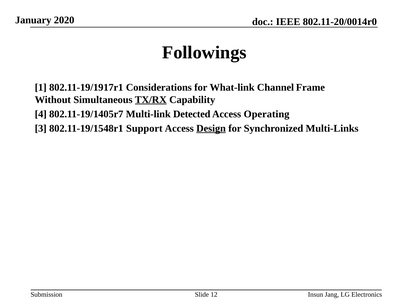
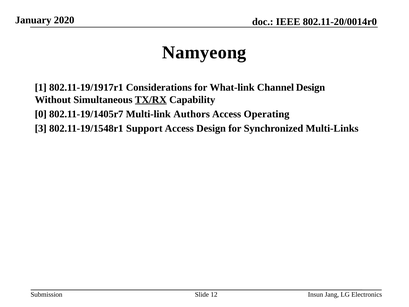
Followings: Followings -> Namyeong
Channel Frame: Frame -> Design
4: 4 -> 0
Detected: Detected -> Authors
Design at (211, 128) underline: present -> none
